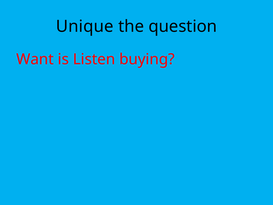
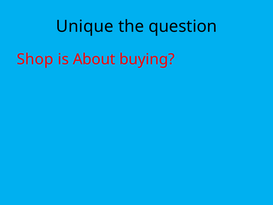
Want: Want -> Shop
Listen: Listen -> About
